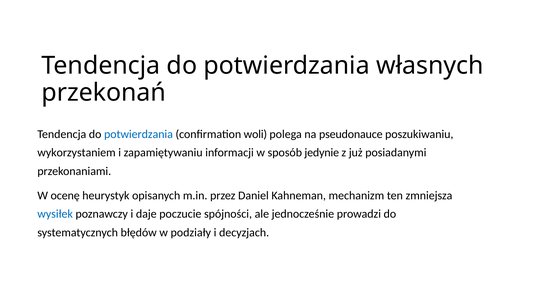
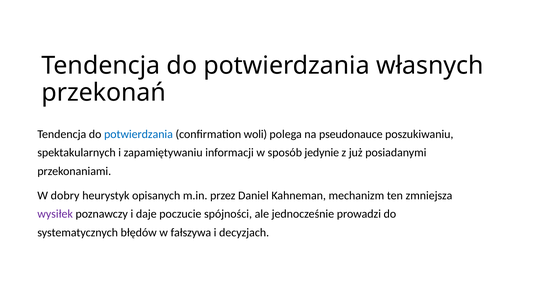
wykorzystaniem: wykorzystaniem -> spektakularnych
ocenę: ocenę -> dobry
wysiłek colour: blue -> purple
podziały: podziały -> fałszywa
